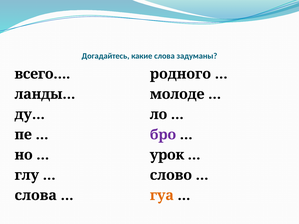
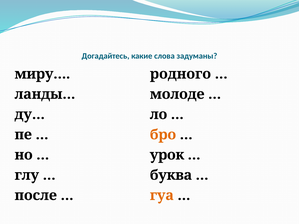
всего…: всего… -> миру…
бро colour: purple -> orange
слово: слово -> буква
слова at (36, 196): слова -> после
